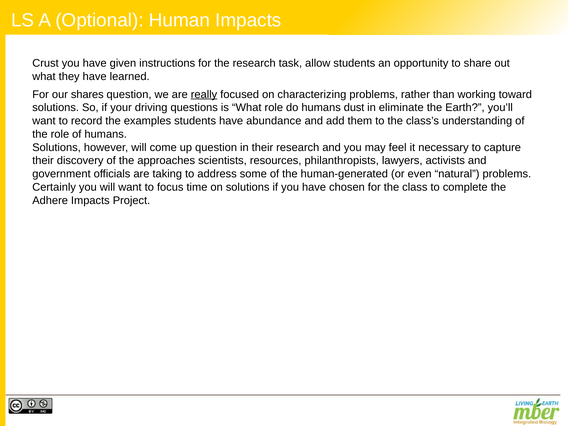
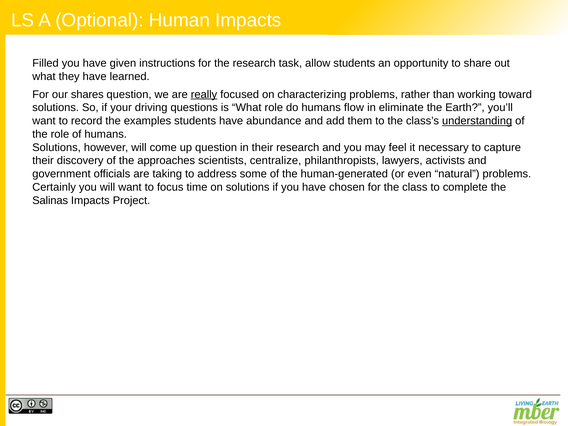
Crust: Crust -> Filled
dust: dust -> flow
understanding underline: none -> present
resources: resources -> centralize
Adhere: Adhere -> Salinas
